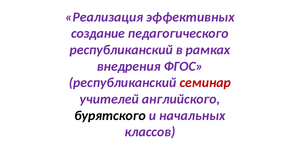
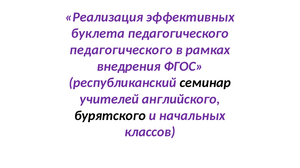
создание: создание -> буклета
республиканский at (121, 50): республиканский -> педагогического
семинар colour: red -> black
